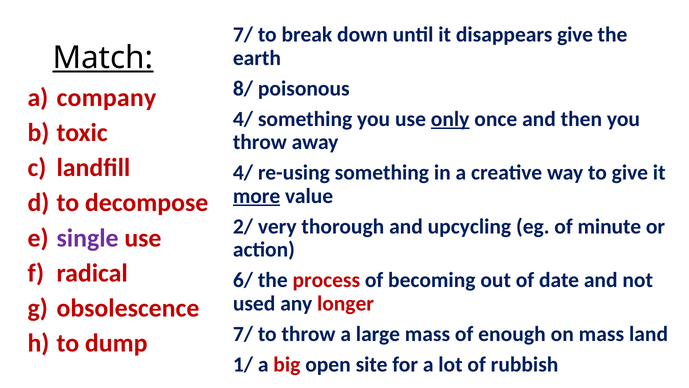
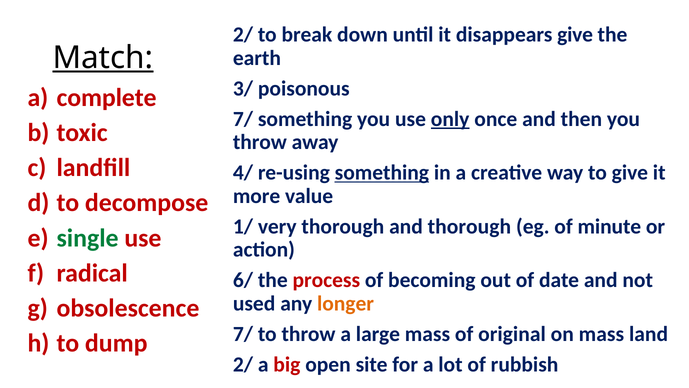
7/ at (243, 35): 7/ -> 2/
8/: 8/ -> 3/
company: company -> complete
4/ at (243, 119): 4/ -> 7/
something at (382, 173) underline: none -> present
more underline: present -> none
2/: 2/ -> 1/
and upcycling: upcycling -> thorough
single colour: purple -> green
longer colour: red -> orange
enough: enough -> original
1/ at (243, 364): 1/ -> 2/
